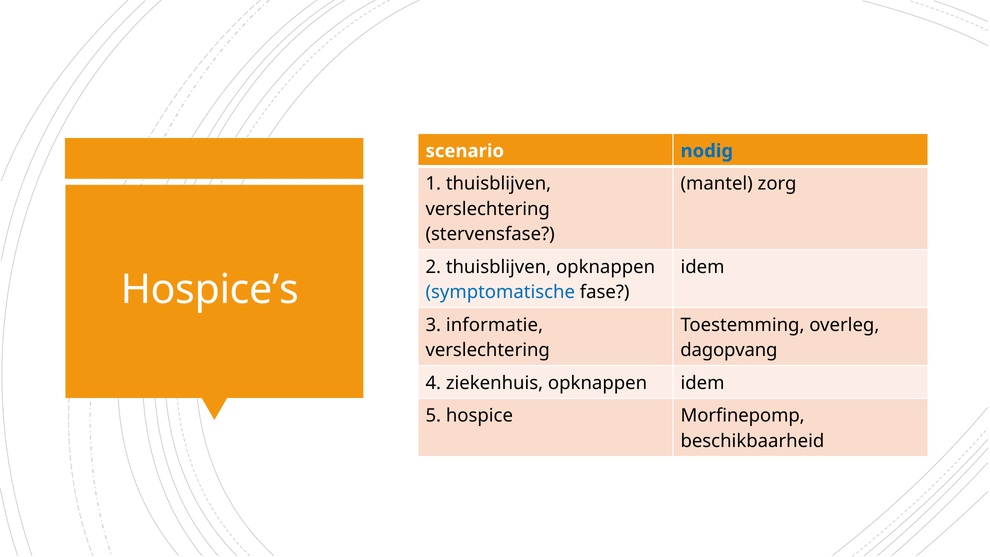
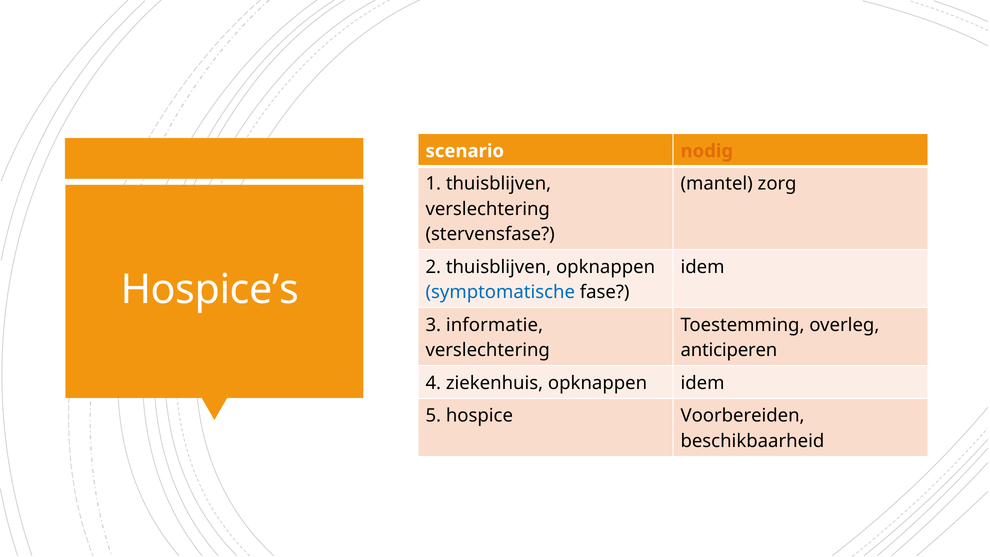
nodig colour: blue -> orange
dagopvang: dagopvang -> anticiperen
Morfinepomp: Morfinepomp -> Voorbereiden
